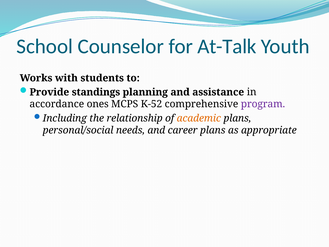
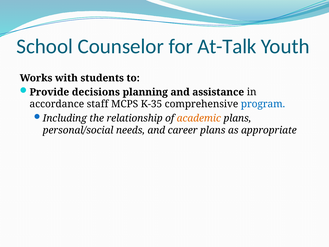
standings: standings -> decisions
ones: ones -> staff
K-52: K-52 -> K-35
program colour: purple -> blue
